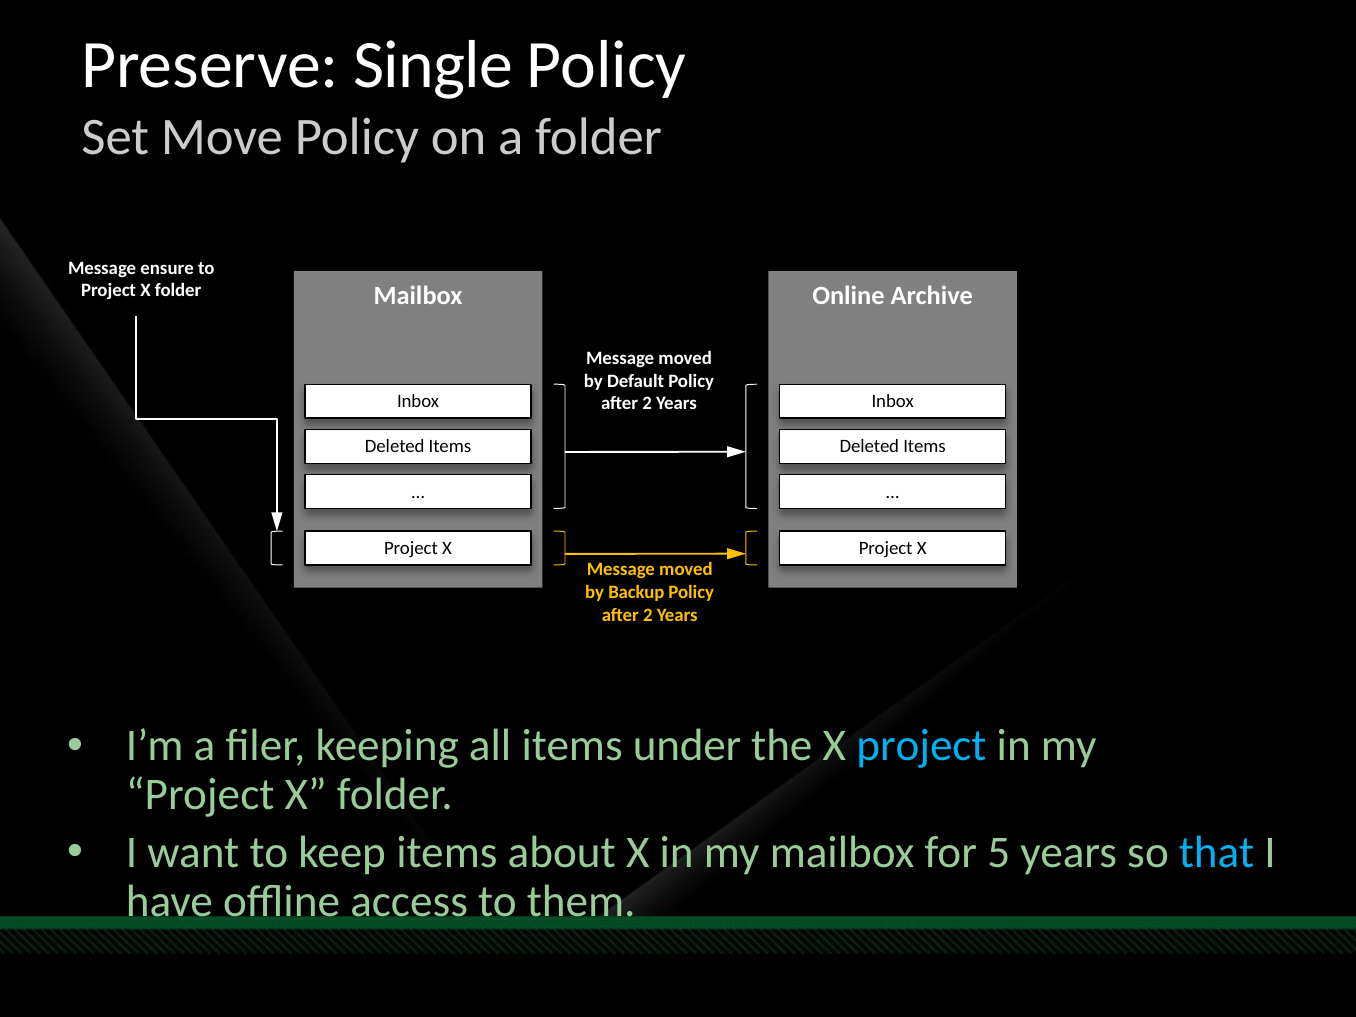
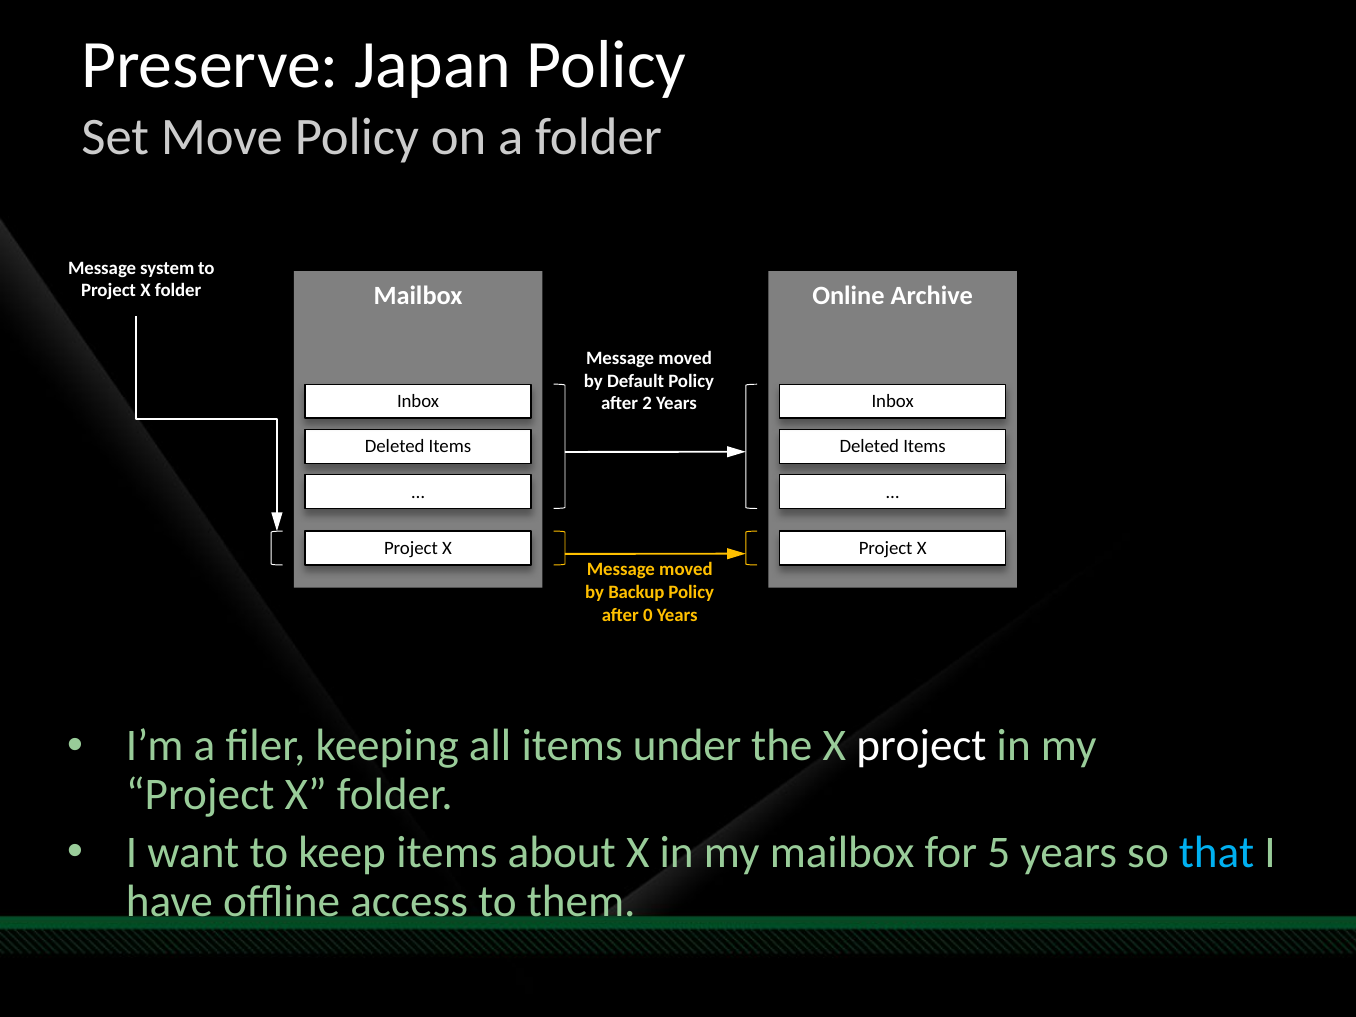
Single: Single -> Japan
ensure: ensure -> system
2 at (648, 615): 2 -> 0
project at (921, 746) colour: light blue -> white
